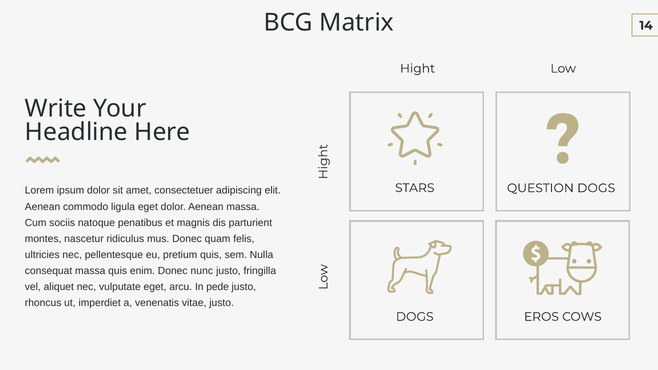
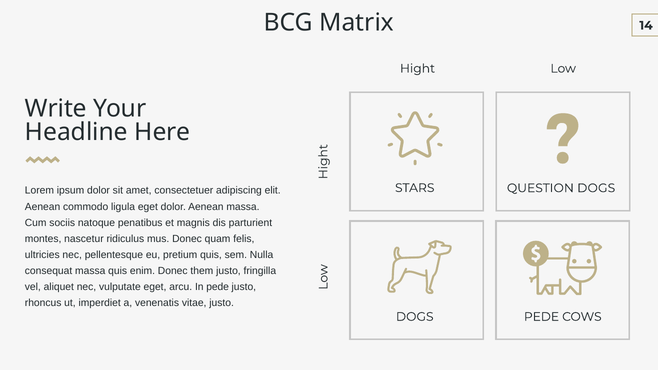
nunc: nunc -> them
DOGS EROS: EROS -> PEDE
